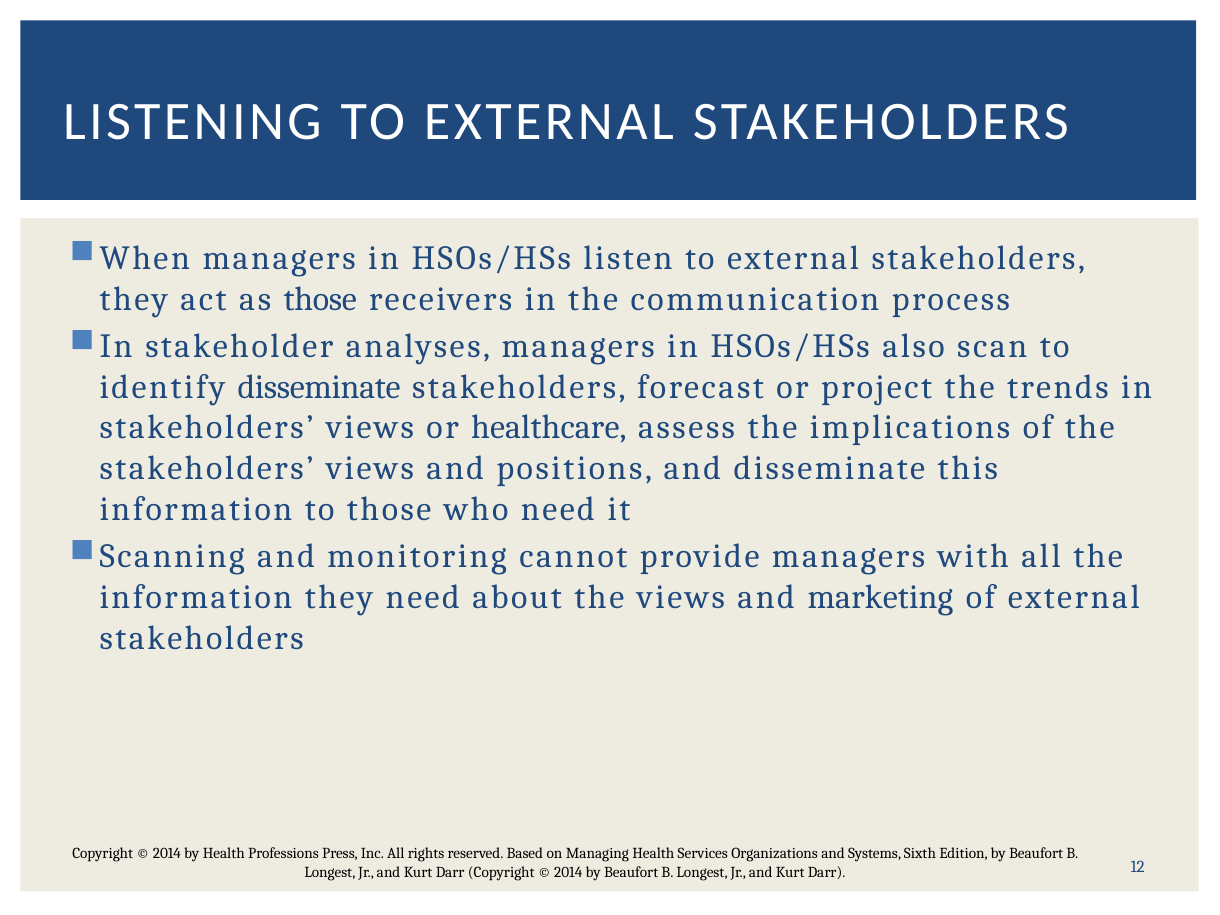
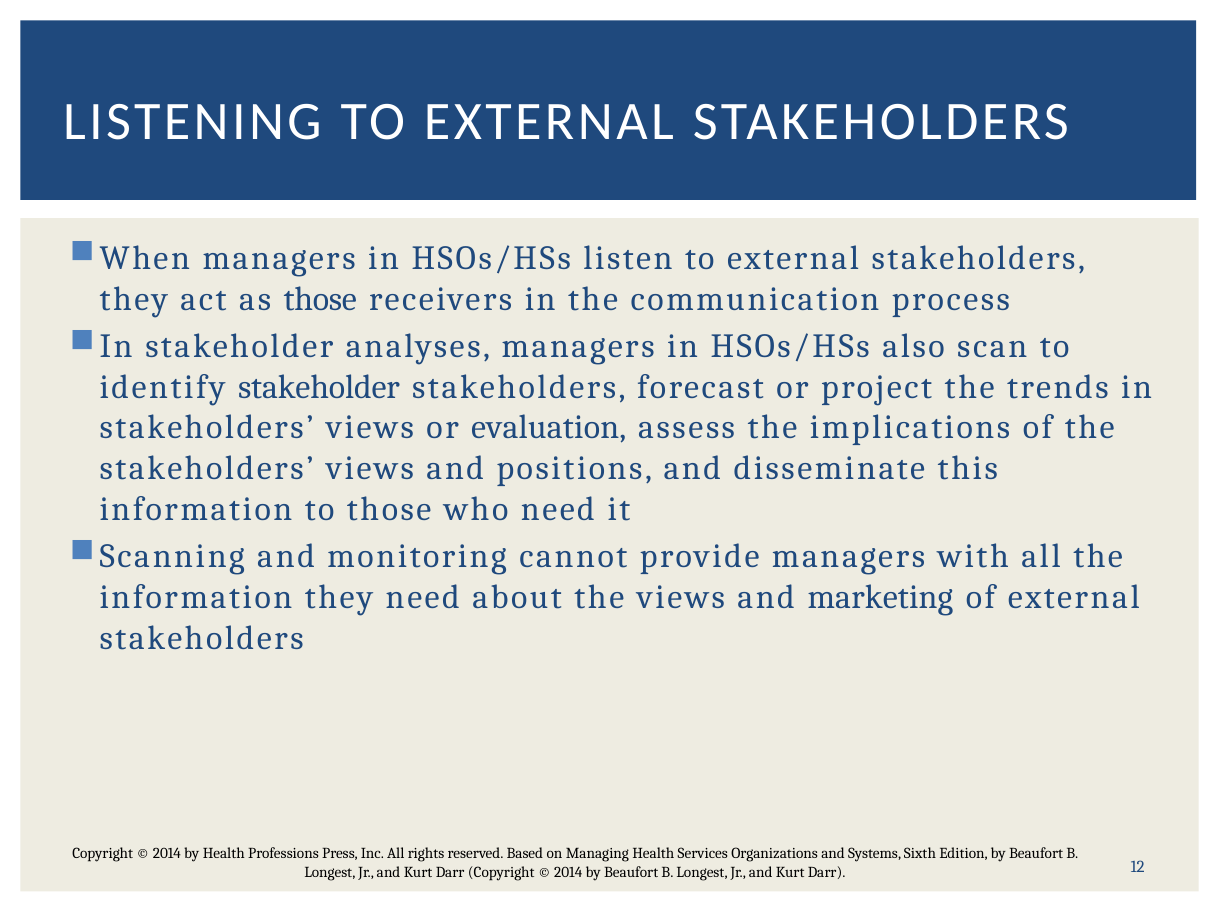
identify disseminate: disseminate -> stakeholder
healthcare: healthcare -> evaluation
